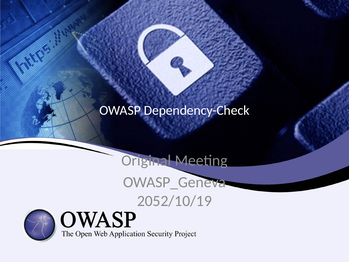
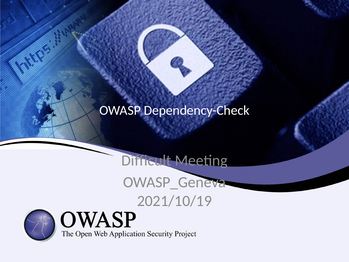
Original: Original -> Difficult
2052/10/19: 2052/10/19 -> 2021/10/19
